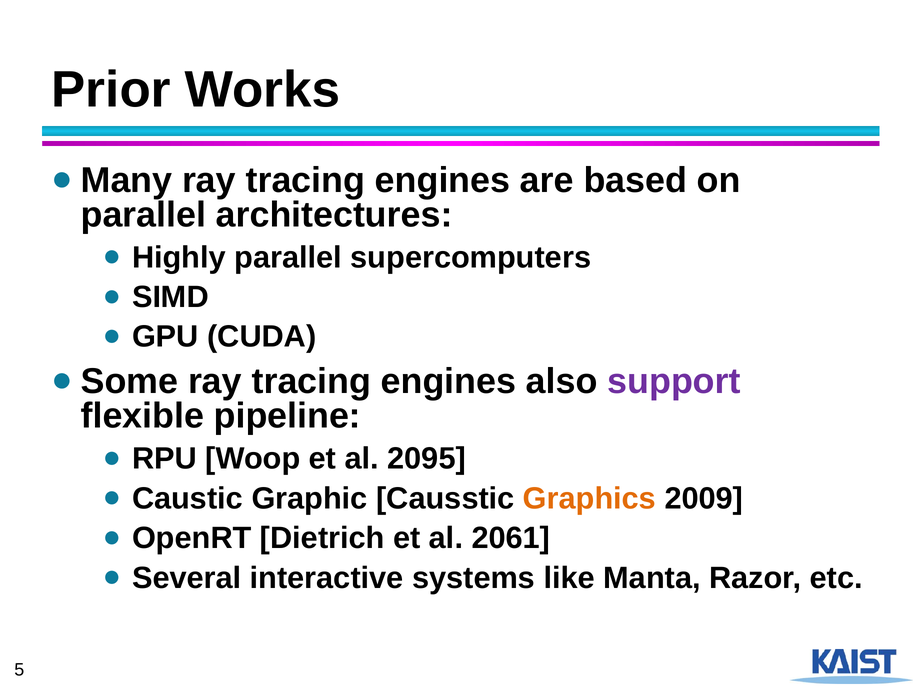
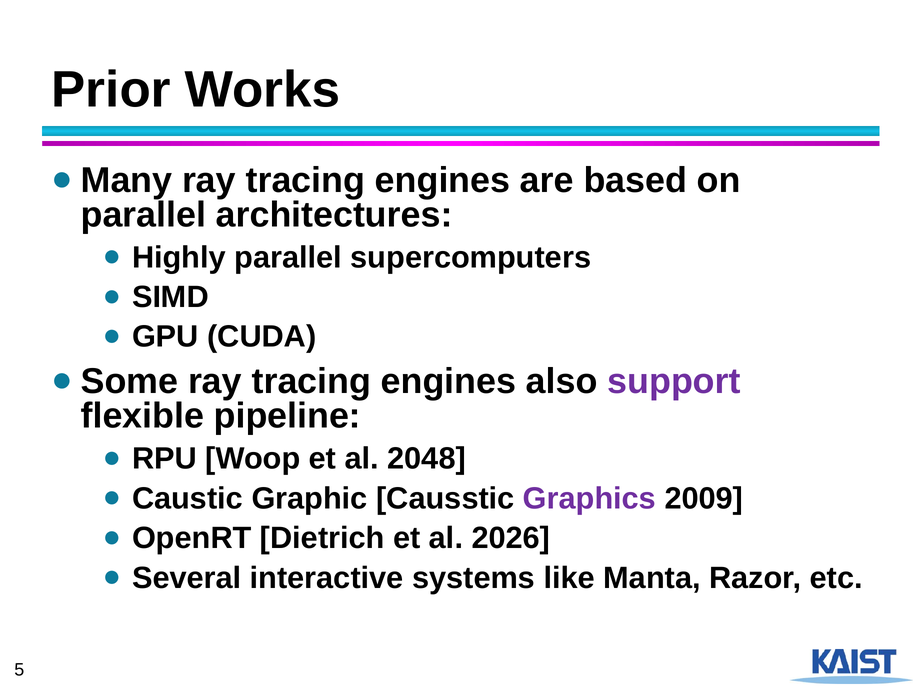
2095: 2095 -> 2048
Graphics colour: orange -> purple
2061: 2061 -> 2026
